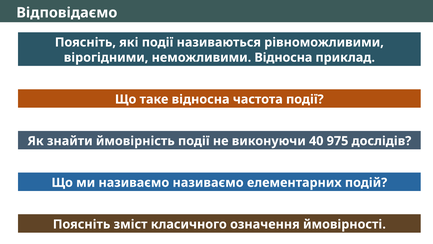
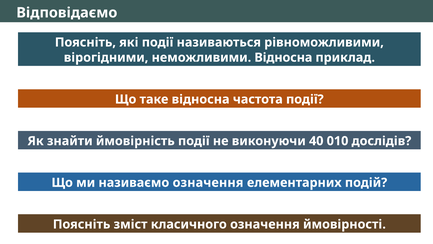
975: 975 -> 010
називаємо називаємо: називаємо -> означення
